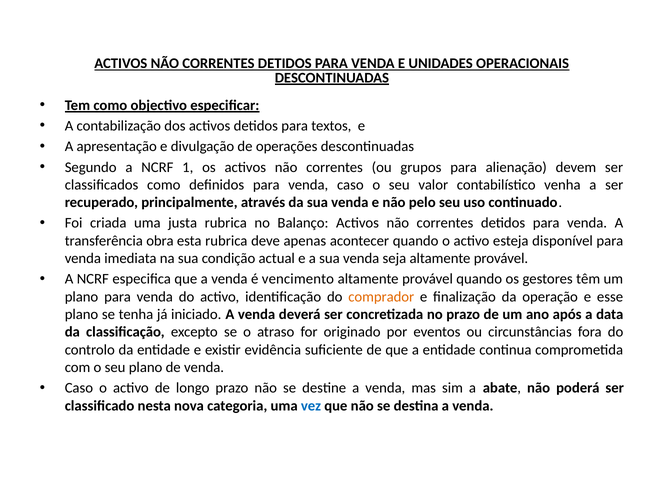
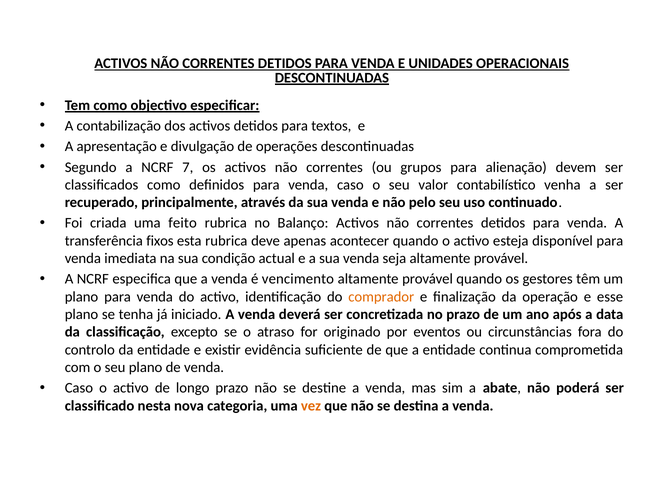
1: 1 -> 7
justa: justa -> feito
obra: obra -> fixos
vez colour: blue -> orange
